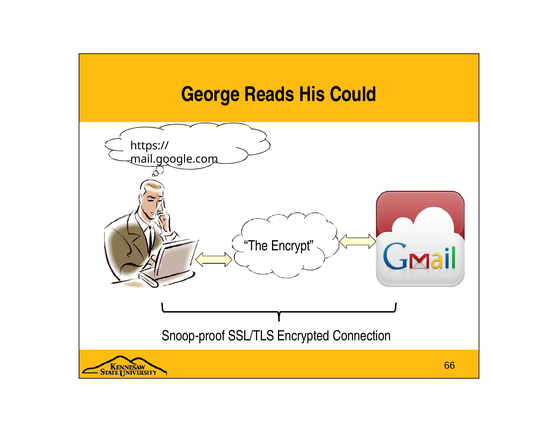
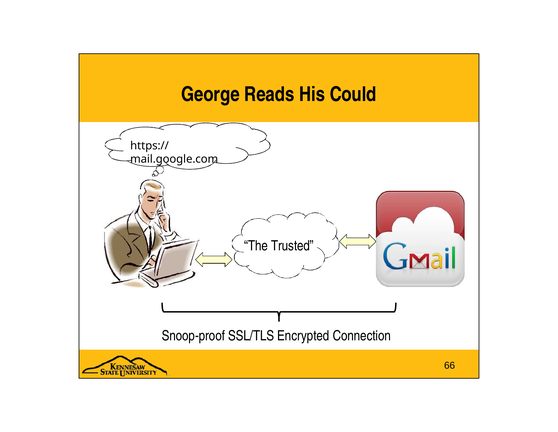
Encrypt: Encrypt -> Trusted
